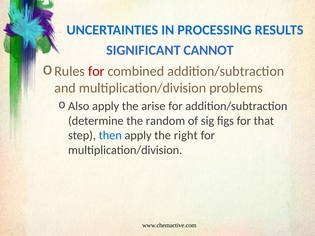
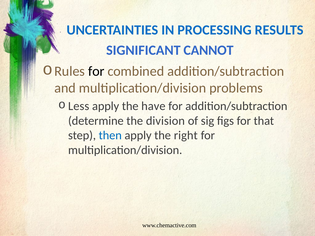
for at (96, 71) colour: red -> black
Also: Also -> Less
arise: arise -> have
random: random -> division
